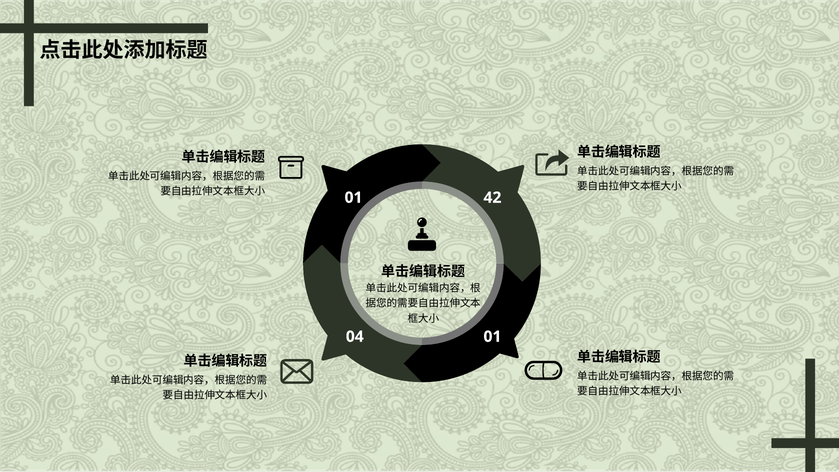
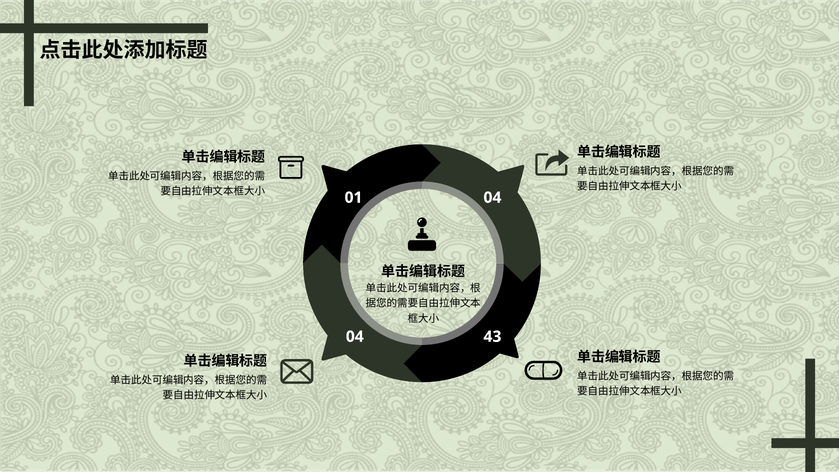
01 42: 42 -> 04
04 01: 01 -> 43
